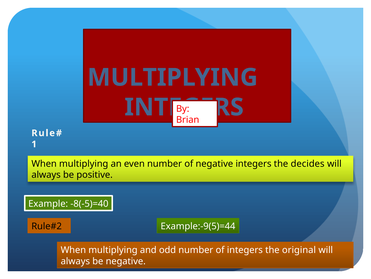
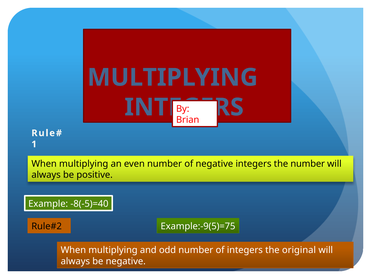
the decides: decides -> number
Example:-9(5)=44: Example:-9(5)=44 -> Example:-9(5)=75
